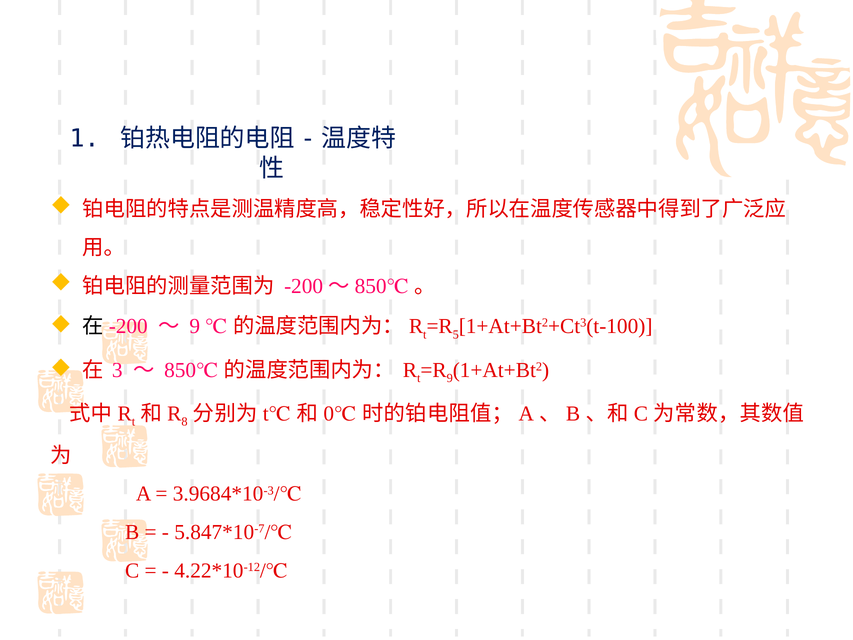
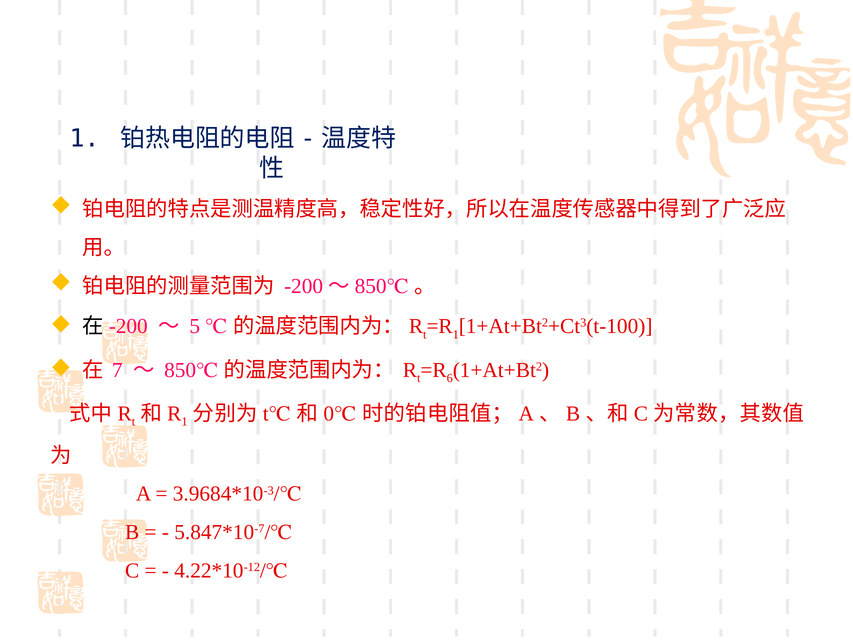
9 at (195, 326): 9 -> 5
5 at (456, 335): 5 -> 1
3: 3 -> 7
9 at (450, 378): 9 -> 6
8 at (185, 422): 8 -> 1
